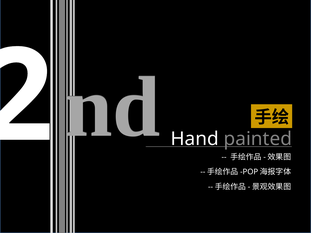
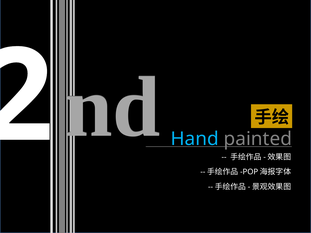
Hand colour: white -> light blue
